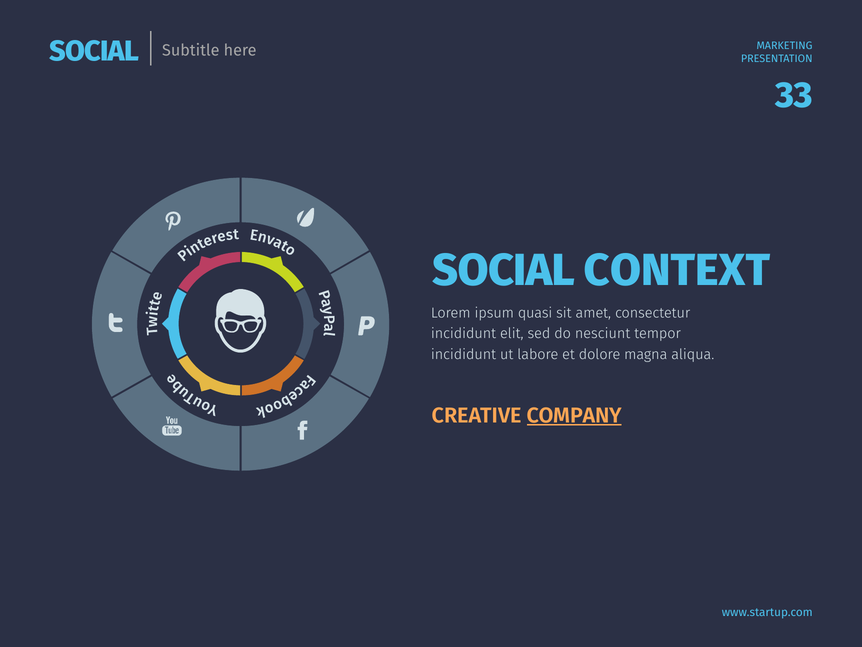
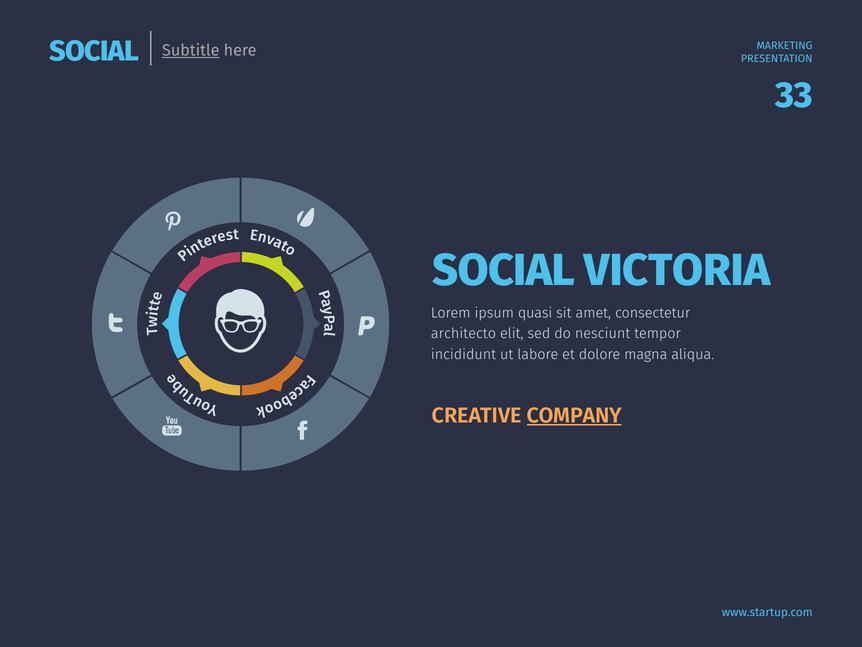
Subtitle underline: none -> present
CONTEXT: CONTEXT -> VICTORIA
incididunt at (464, 333): incididunt -> architecto
